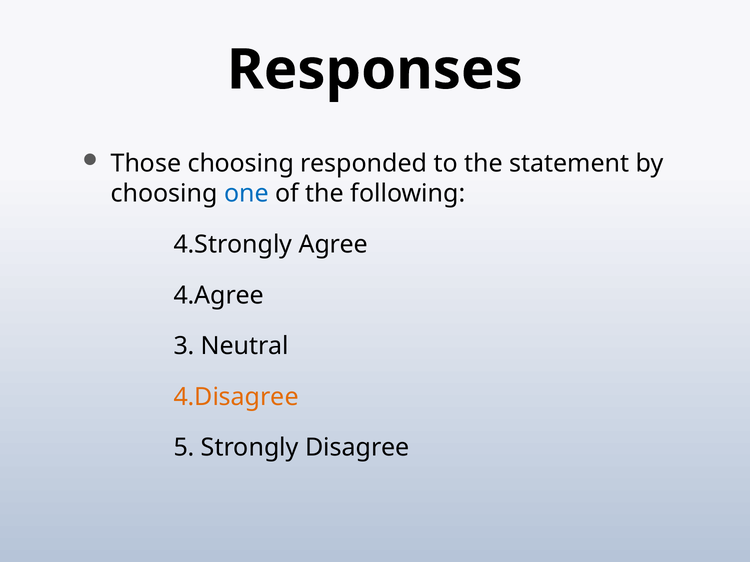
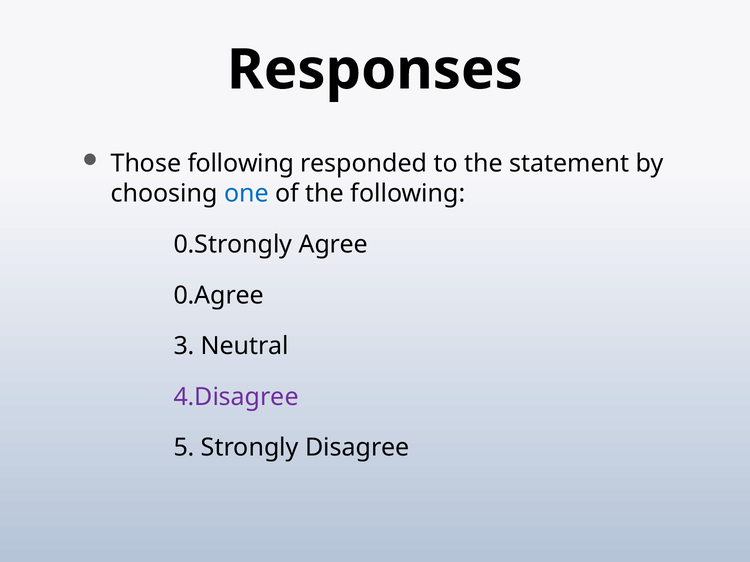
Those choosing: choosing -> following
4.Strongly: 4.Strongly -> 0.Strongly
4.Agree: 4.Agree -> 0.Agree
4.Disagree colour: orange -> purple
